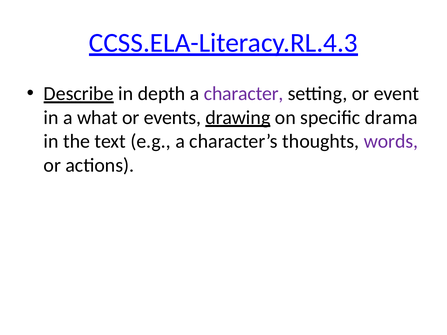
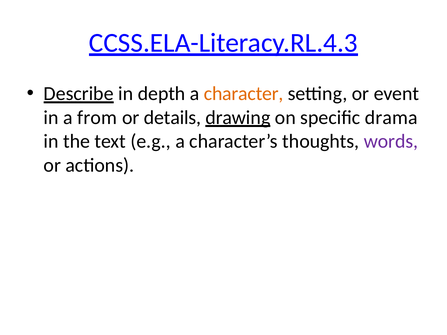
character colour: purple -> orange
what: what -> from
events: events -> details
